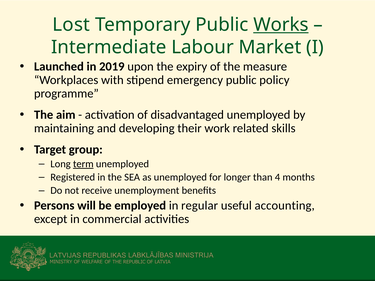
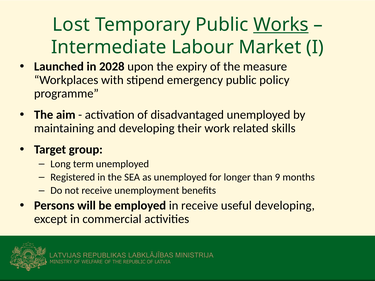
2019: 2019 -> 2028
term underline: present -> none
4: 4 -> 9
in regular: regular -> receive
useful accounting: accounting -> developing
